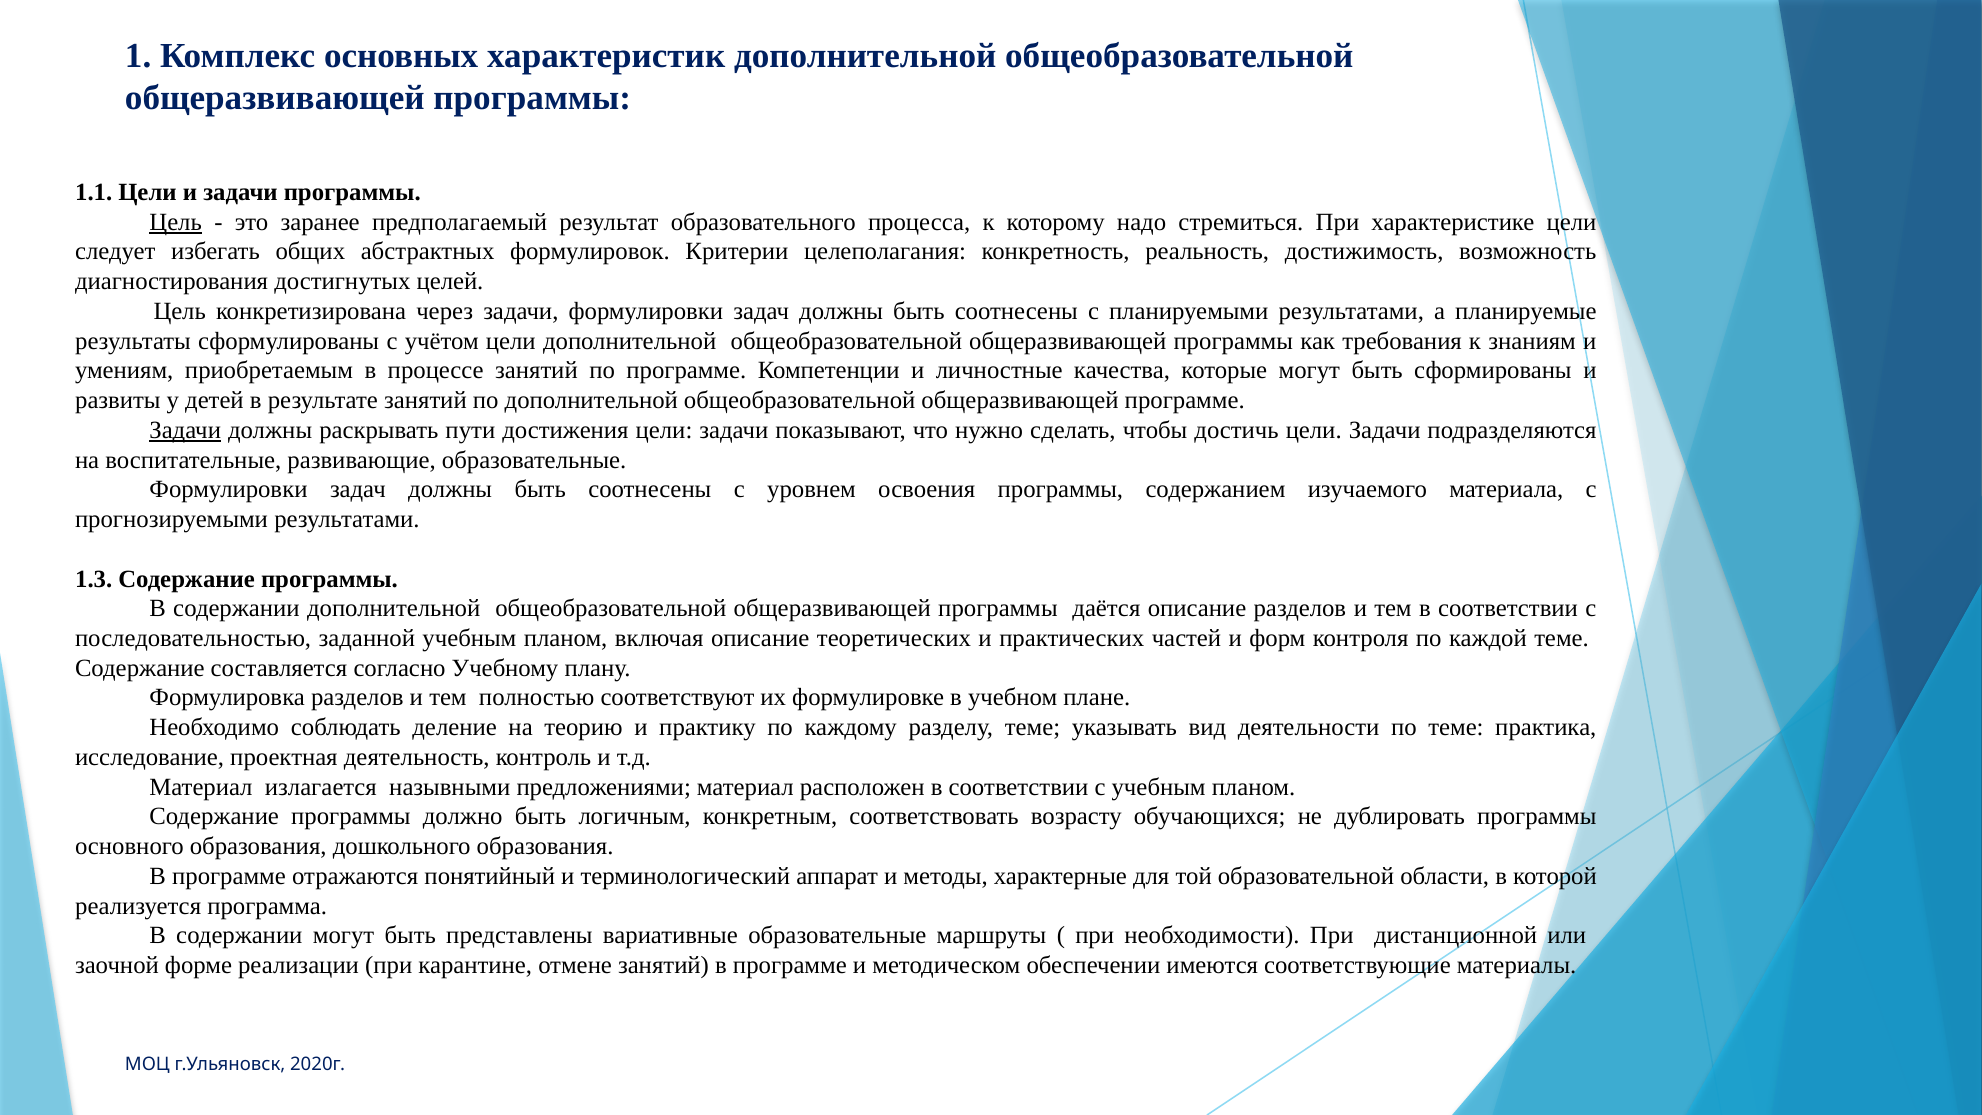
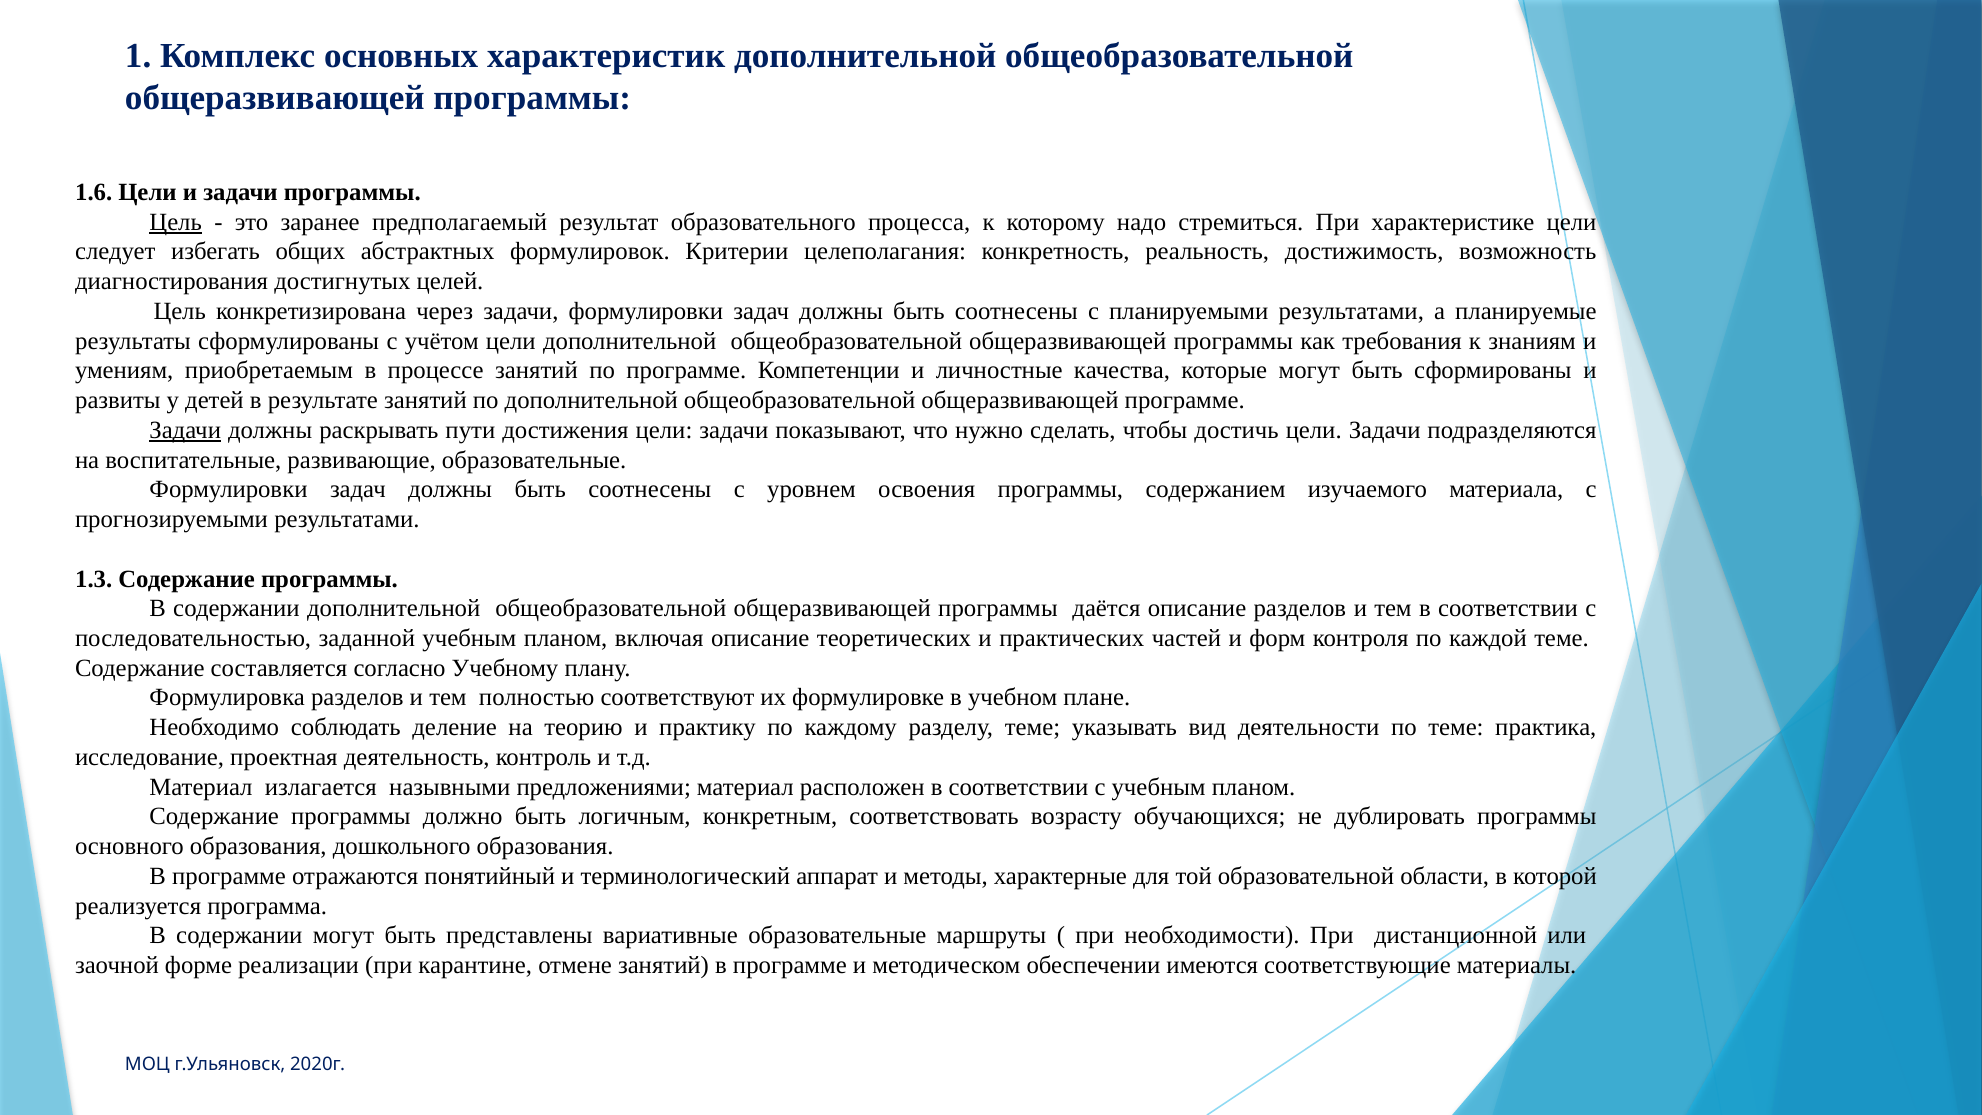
1.1: 1.1 -> 1.6
